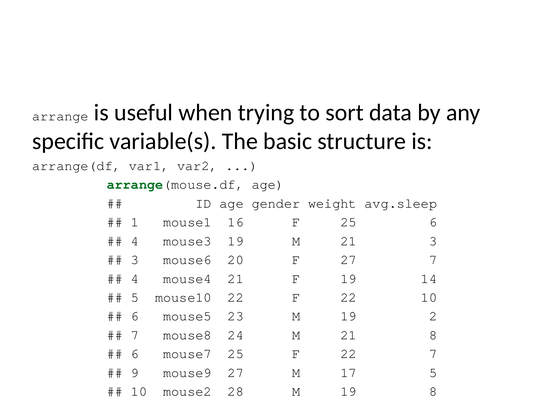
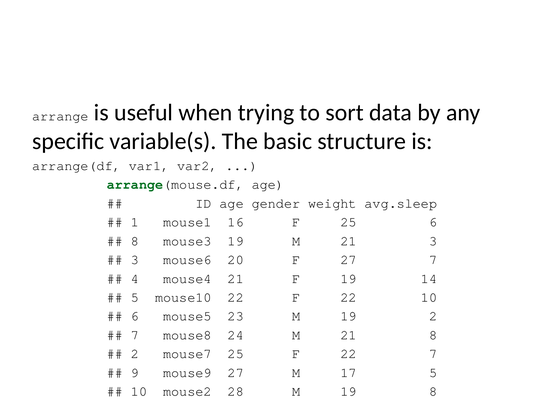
4 at (135, 241): 4 -> 8
6 at (135, 354): 6 -> 2
